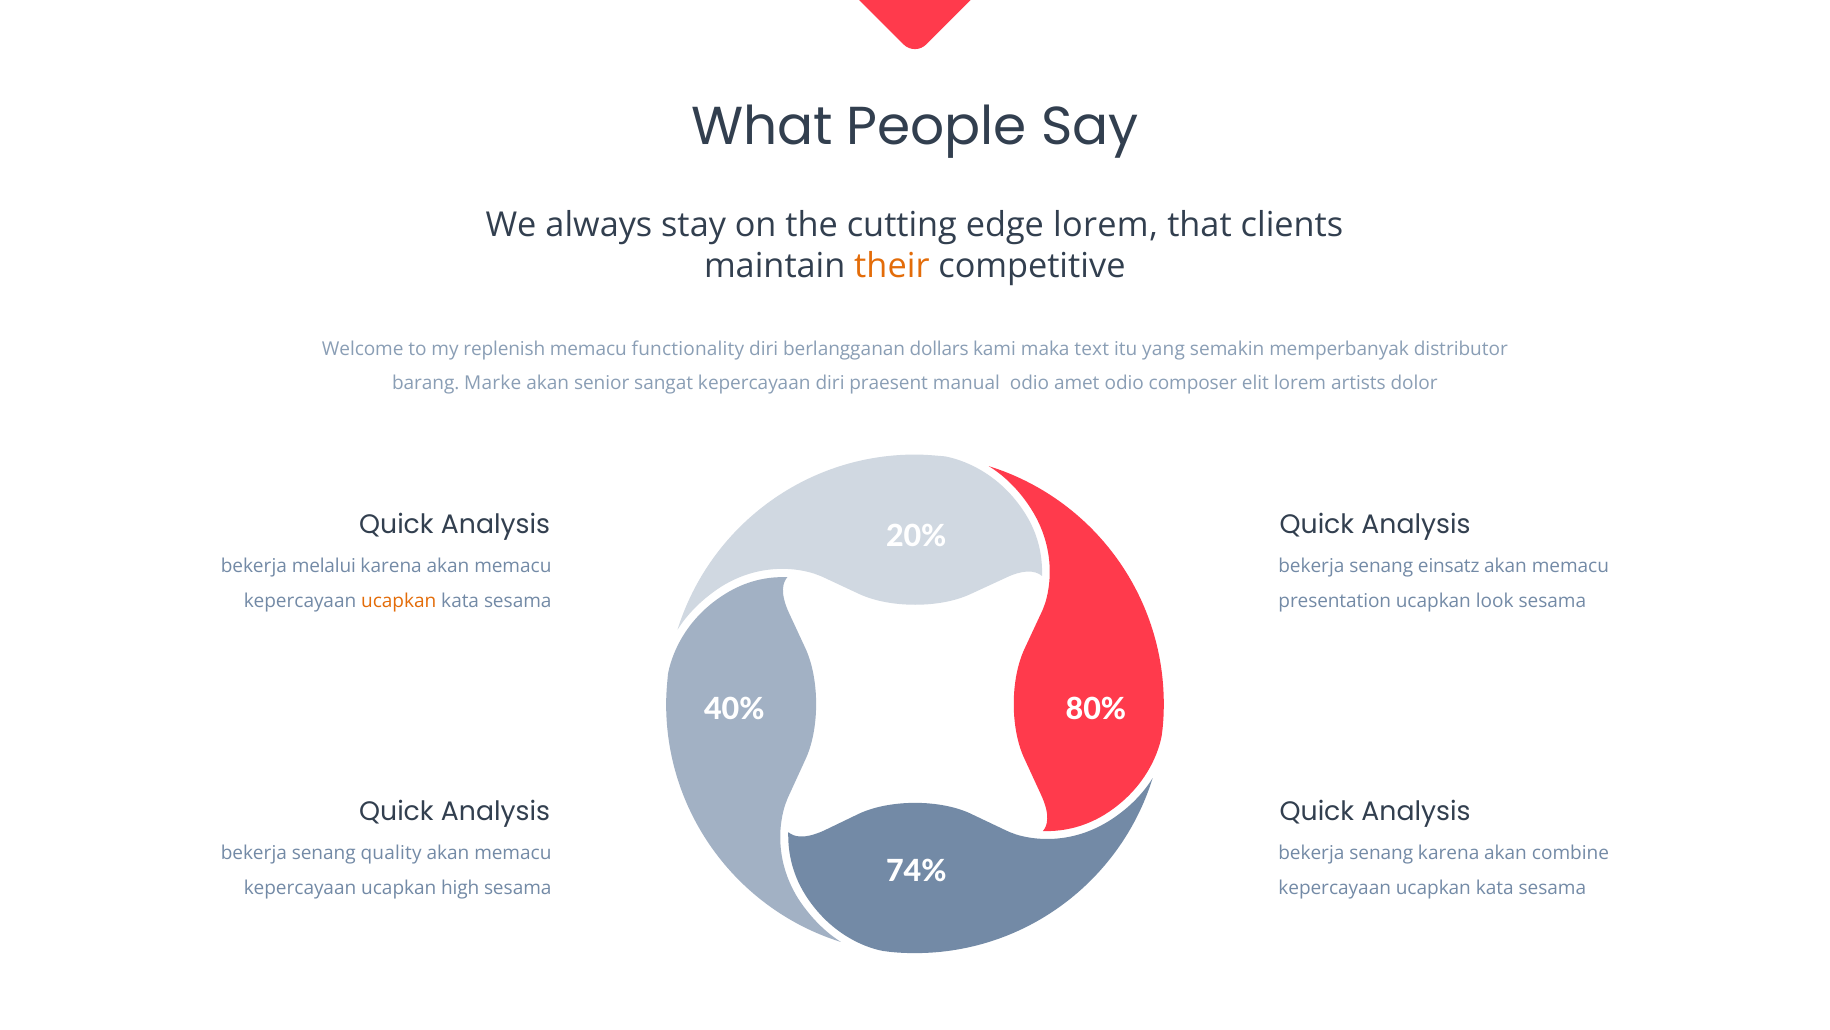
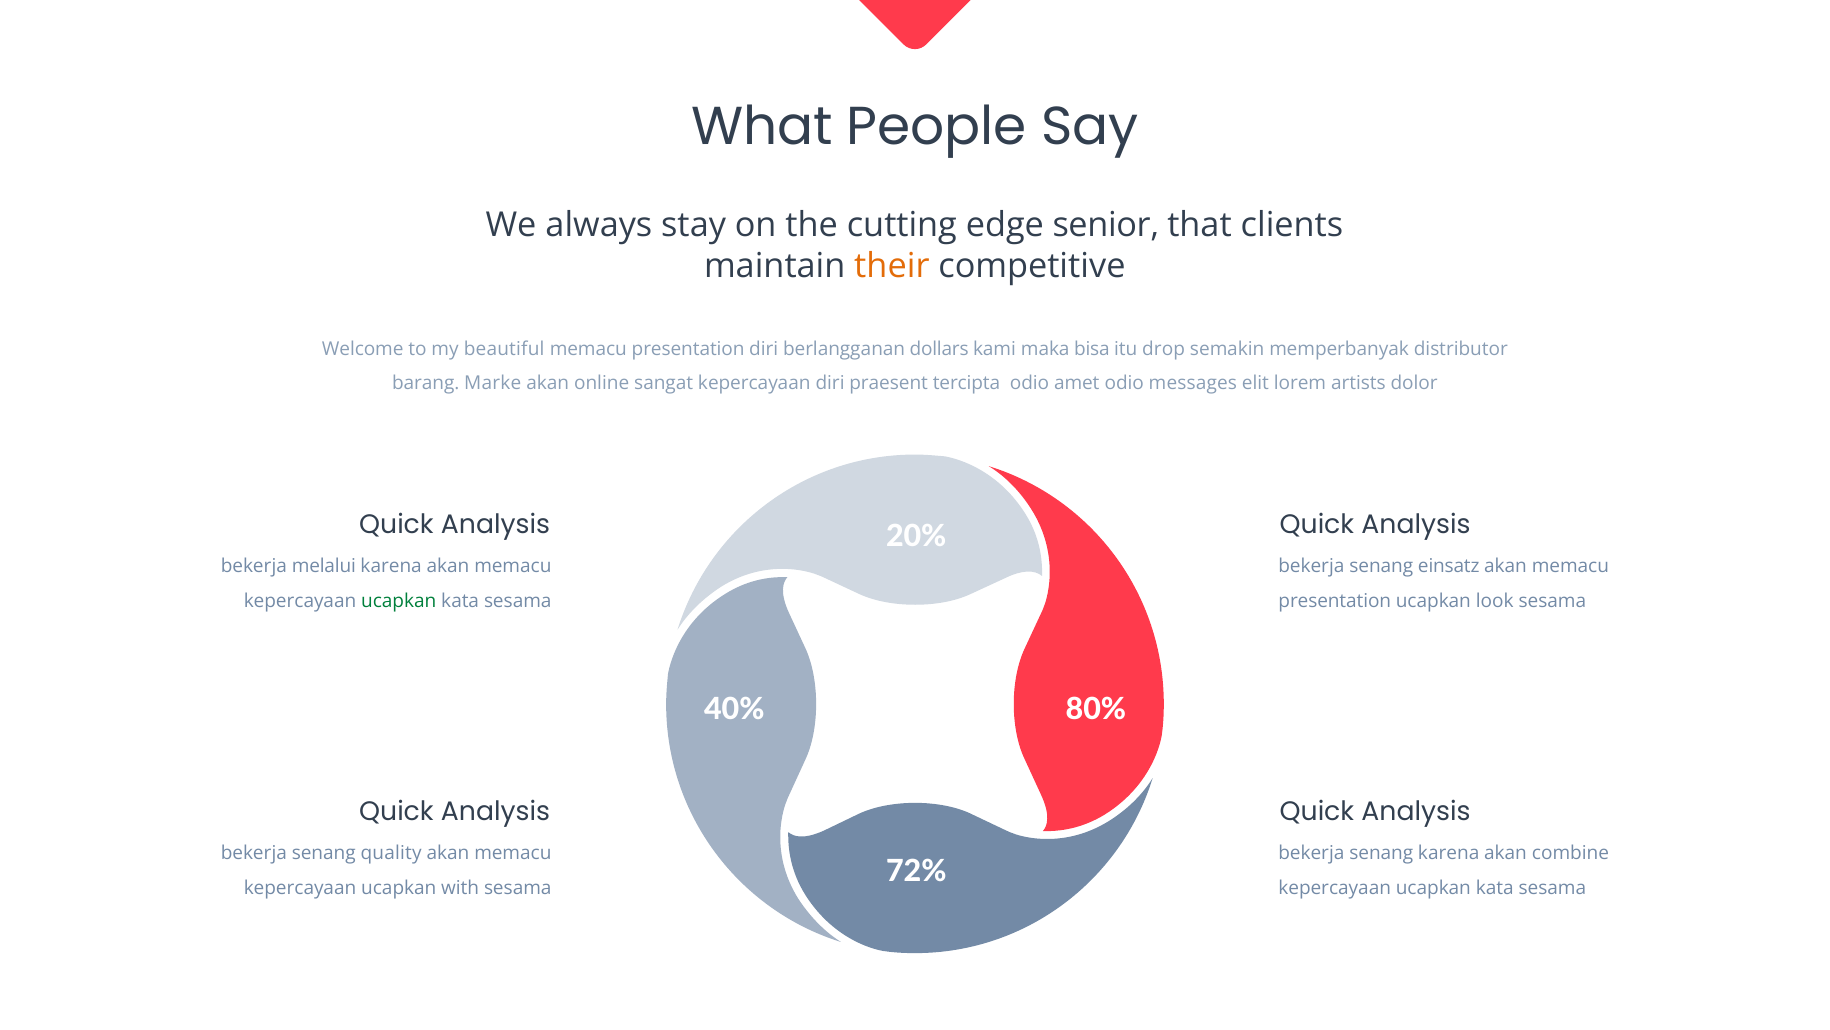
edge lorem: lorem -> senior
replenish: replenish -> beautiful
functionality at (688, 349): functionality -> presentation
text: text -> bisa
yang: yang -> drop
senior: senior -> online
manual: manual -> tercipta
composer: composer -> messages
ucapkan at (399, 600) colour: orange -> green
74%: 74% -> 72%
high: high -> with
